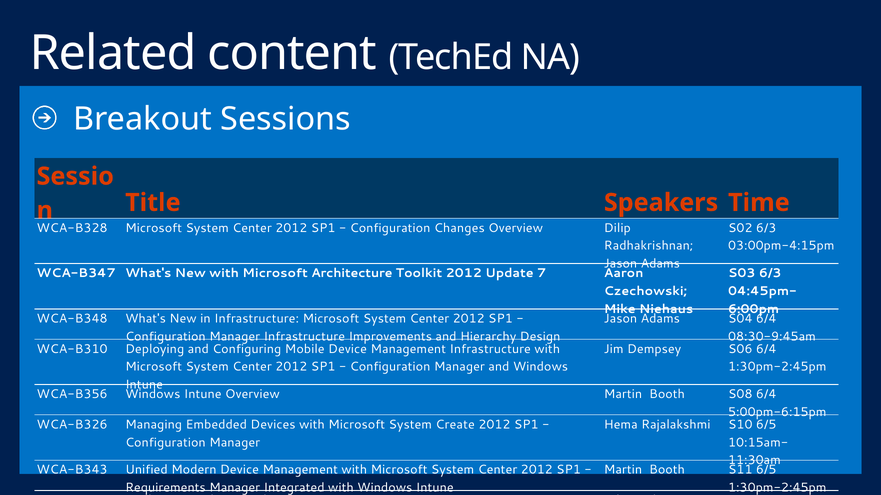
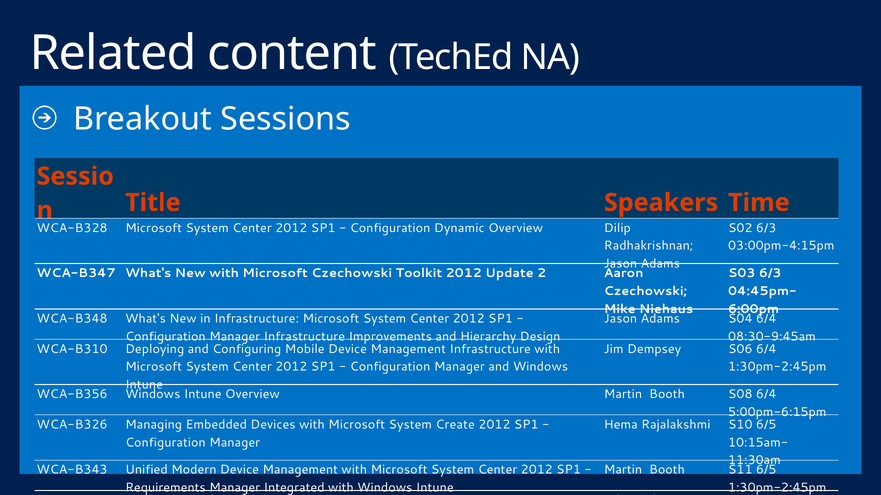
Changes: Changes -> Dynamic
Microsoft Architecture: Architecture -> Czechowski
7: 7 -> 2
